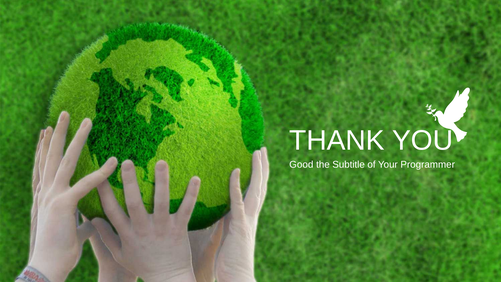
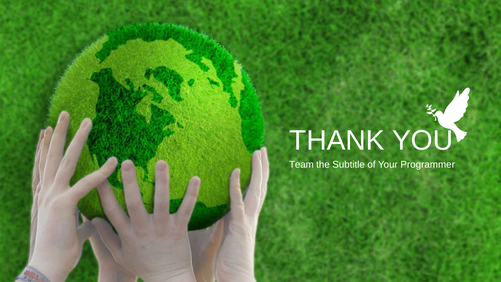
Good: Good -> Team
